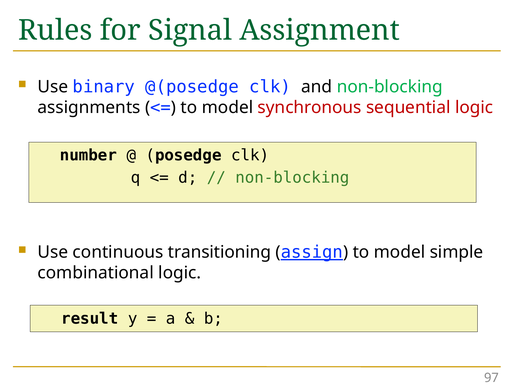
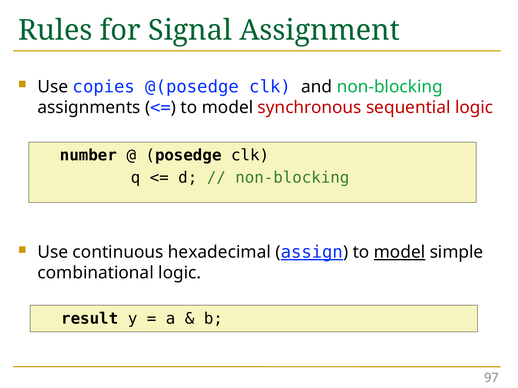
binary: binary -> copies
transitioning: transitioning -> hexadecimal
model at (400, 253) underline: none -> present
